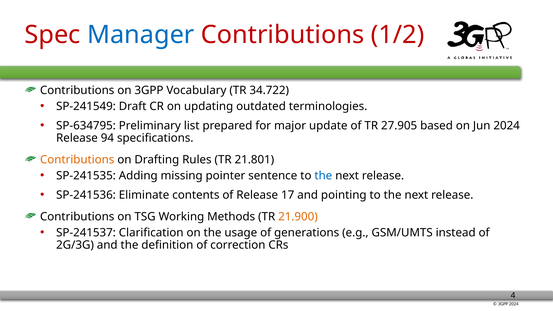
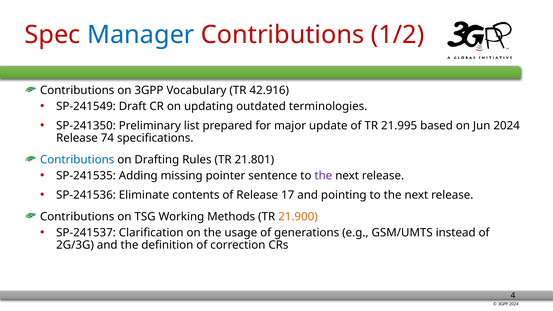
34.722: 34.722 -> 42.916
SP-634795: SP-634795 -> SP-241350
27.905: 27.905 -> 21.995
94: 94 -> 74
Contributions at (77, 160) colour: orange -> blue
the at (323, 176) colour: blue -> purple
